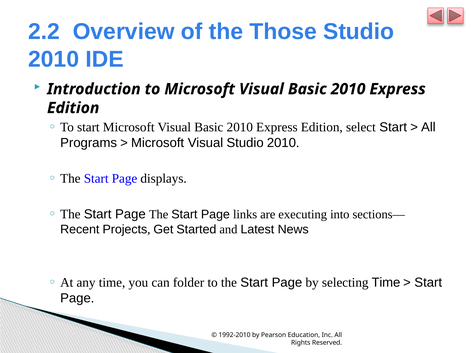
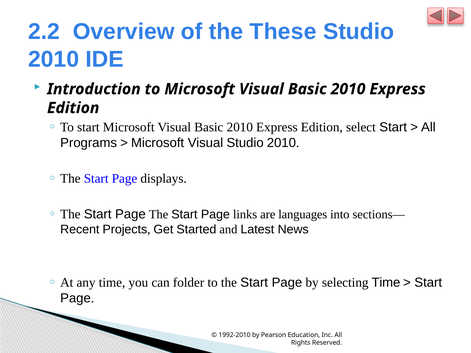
Those: Those -> These
executing: executing -> languages
